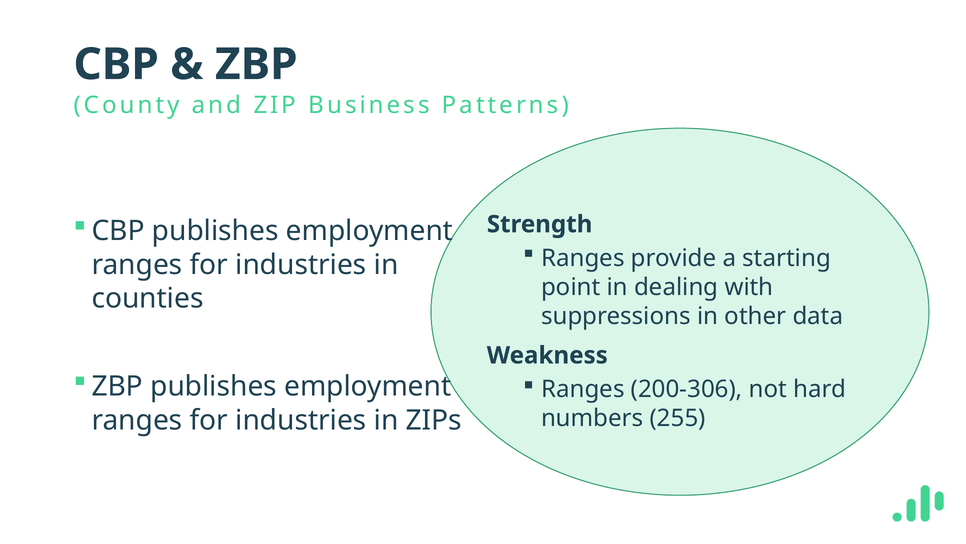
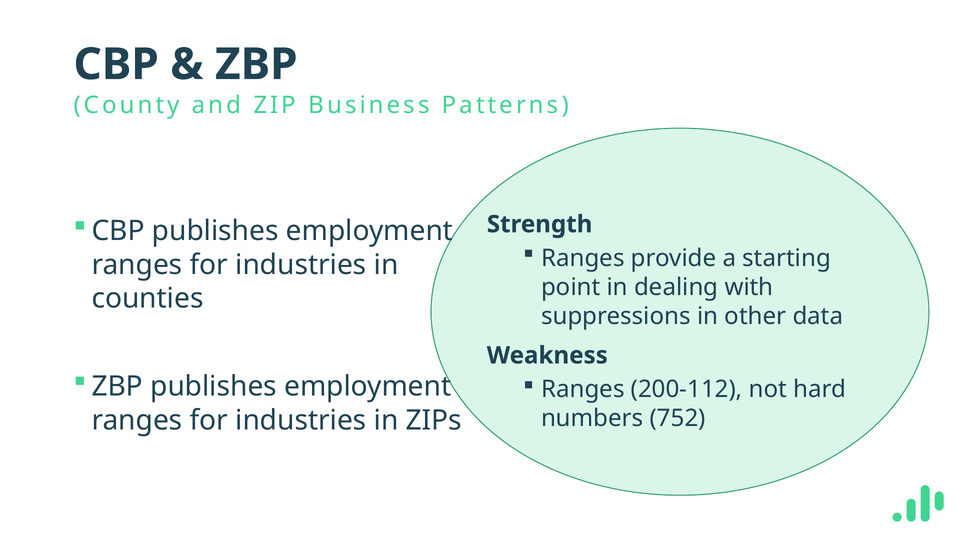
200-306: 200-306 -> 200-112
255: 255 -> 752
